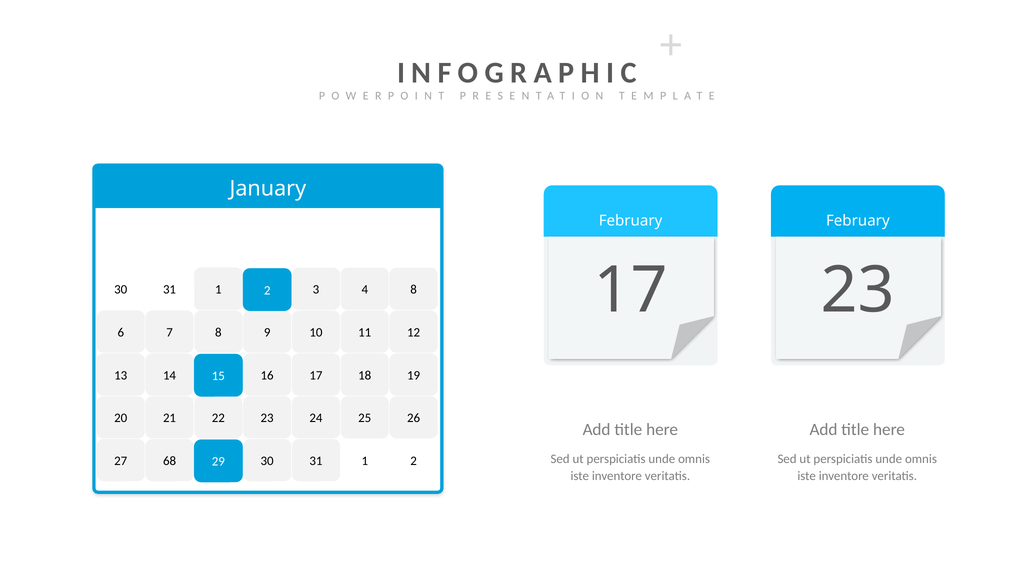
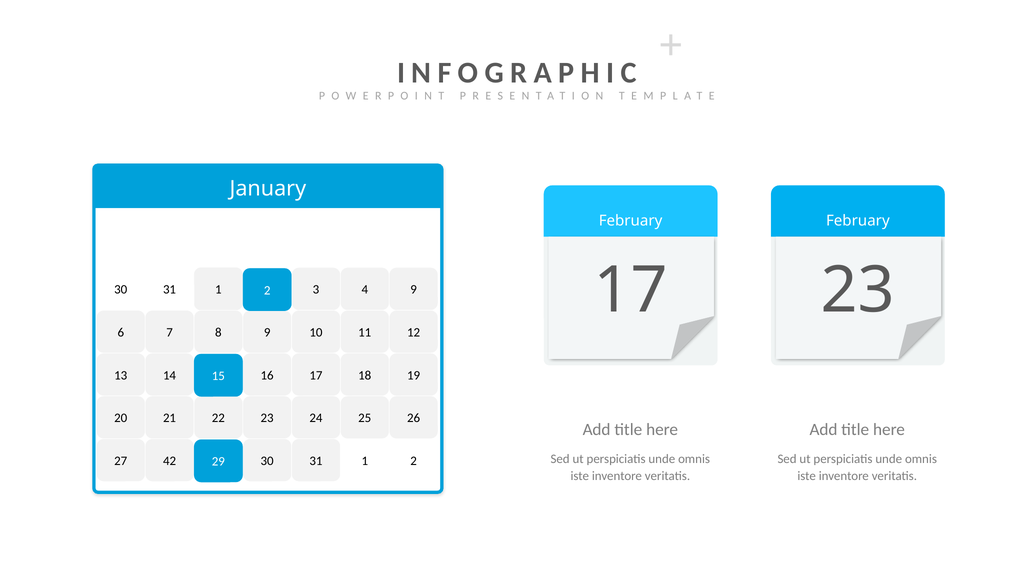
4 8: 8 -> 9
68: 68 -> 42
